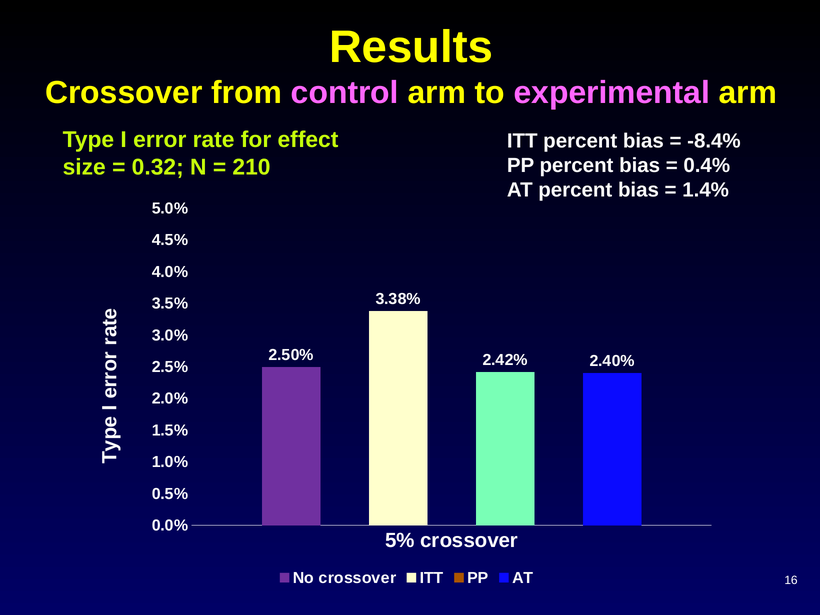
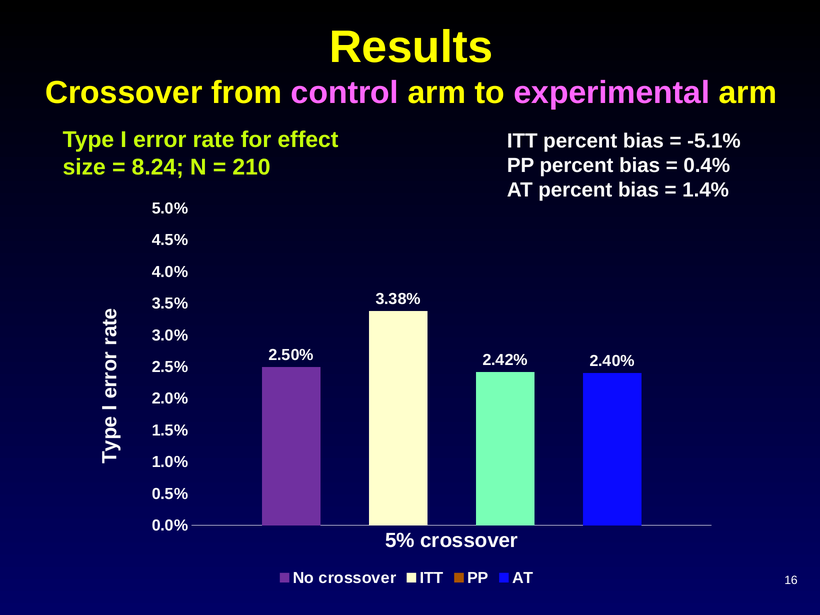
-8.4%: -8.4% -> -5.1%
0.32: 0.32 -> 8.24
